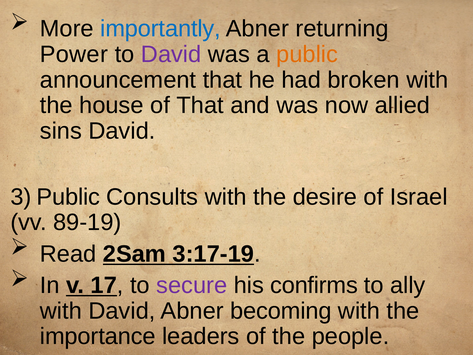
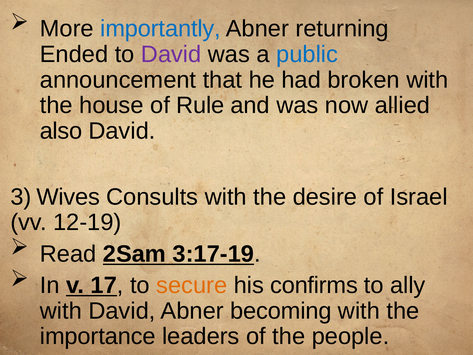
Power: Power -> Ended
public at (307, 54) colour: orange -> blue
of That: That -> Rule
sins: sins -> also
3 Public: Public -> Wives
89-19: 89-19 -> 12-19
secure colour: purple -> orange
